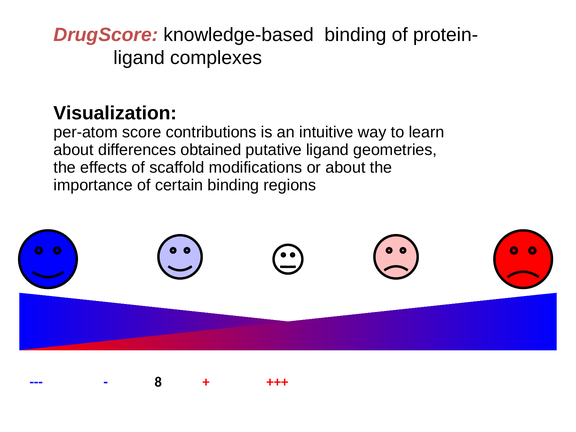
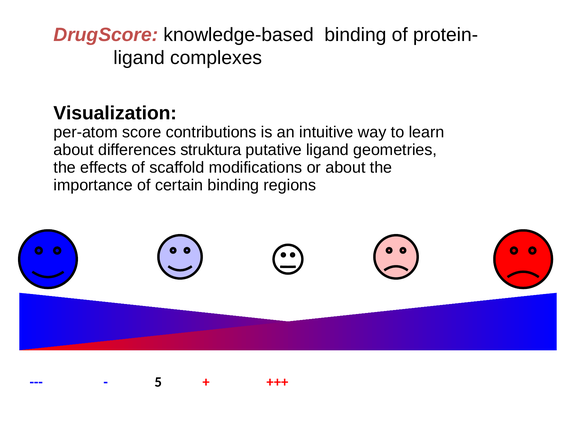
obtained: obtained -> struktura
8: 8 -> 5
